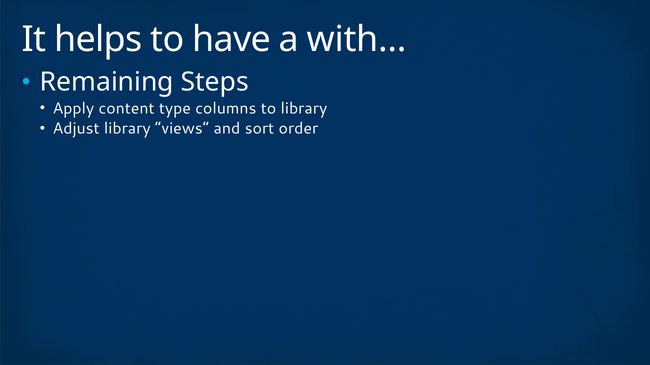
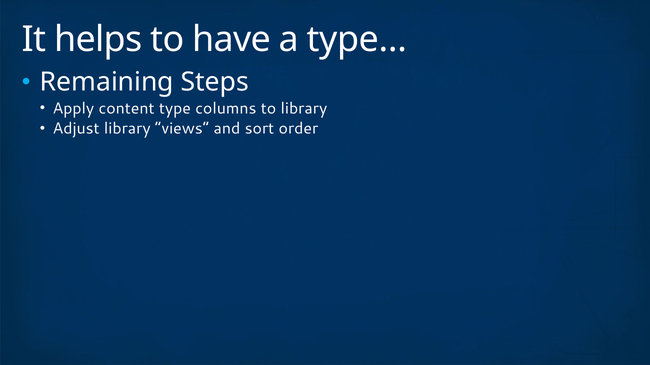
with…: with… -> type…
